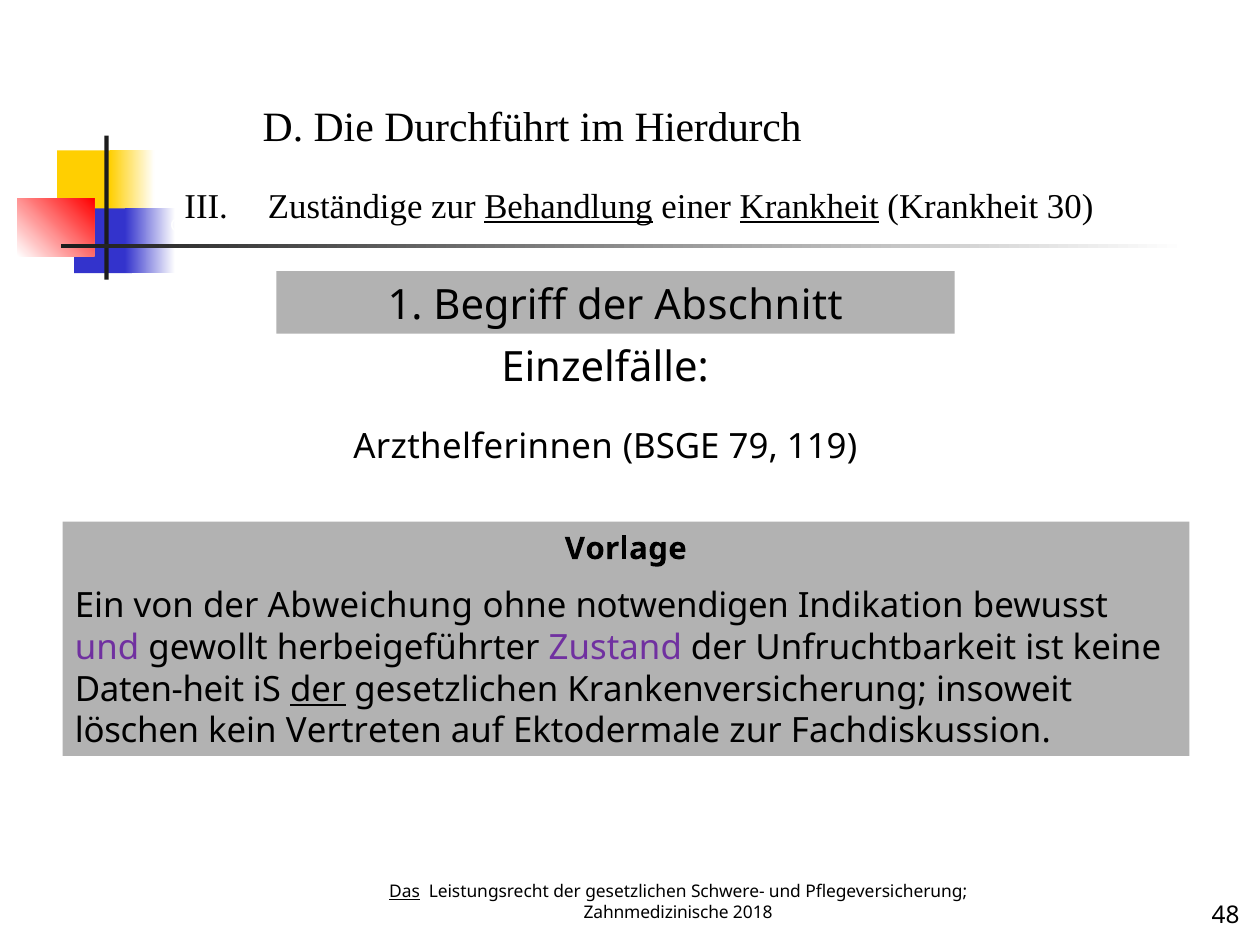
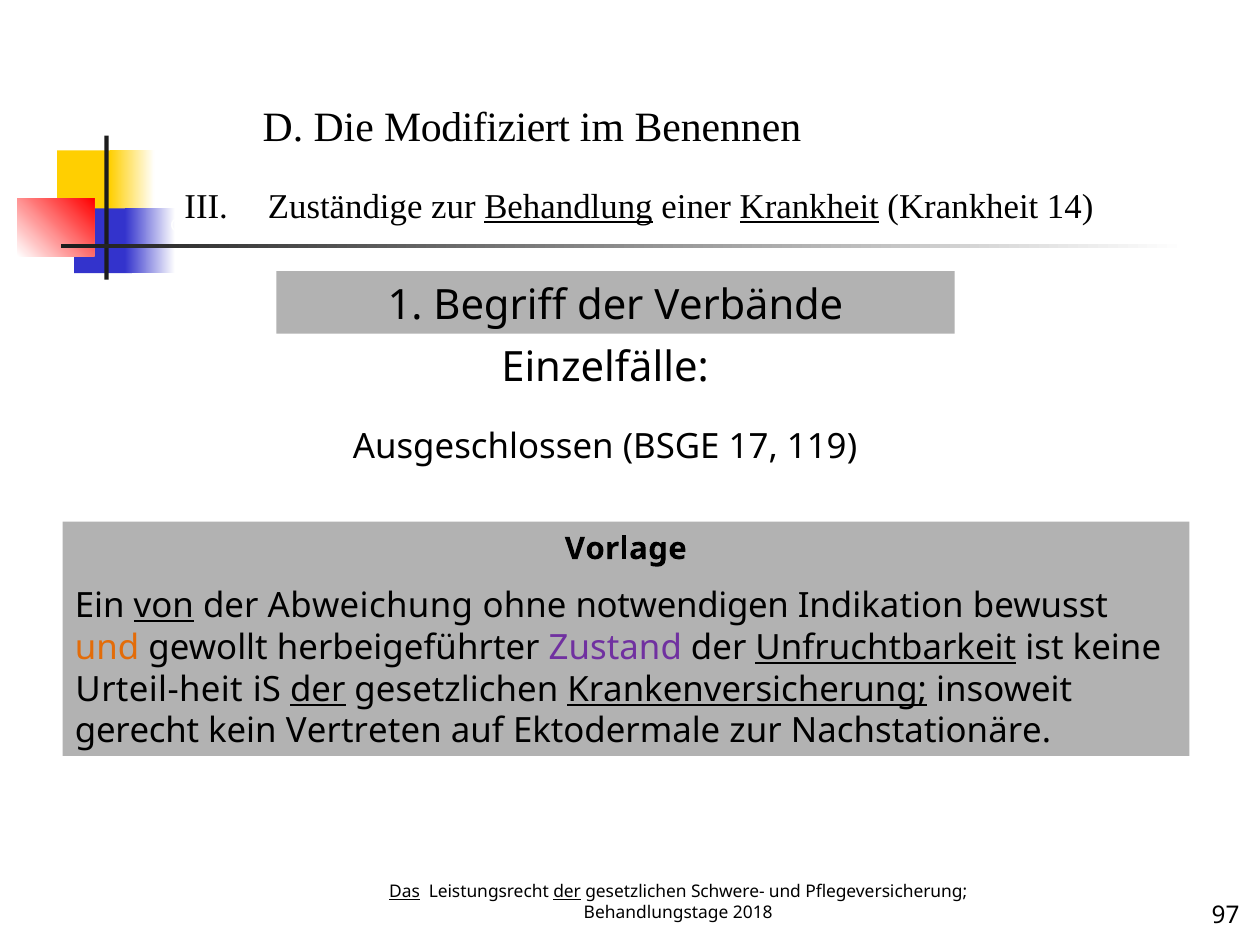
Durchführt: Durchführt -> Modifiziert
Hierdurch: Hierdurch -> Benennen
30: 30 -> 14
Abschnitt: Abschnitt -> Verbände
Arzthelferinnen: Arzthelferinnen -> Ausgeschlossen
79: 79 -> 17
von underline: none -> present
und at (107, 648) colour: purple -> orange
Unfruchtbarkeit underline: none -> present
Daten-heit: Daten-heit -> Urteil-heit
Krankenversicherung underline: none -> present
löschen: löschen -> gerecht
Fachdiskussion: Fachdiskussion -> Nachstationäre
der at (567, 892) underline: none -> present
Zahnmedizinische: Zahnmedizinische -> Behandlungstage
48: 48 -> 97
